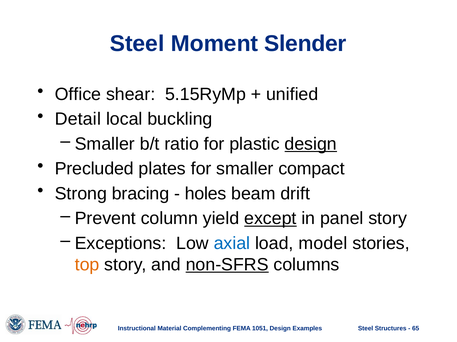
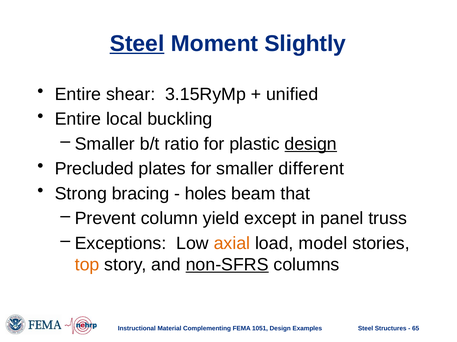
Steel at (137, 44) underline: none -> present
Slender: Slender -> Slightly
Office at (78, 94): Office -> Entire
5.15RyMp: 5.15RyMp -> 3.15RyMp
Detail at (78, 119): Detail -> Entire
compact: compact -> different
drift: drift -> that
except underline: present -> none
panel story: story -> truss
axial colour: blue -> orange
